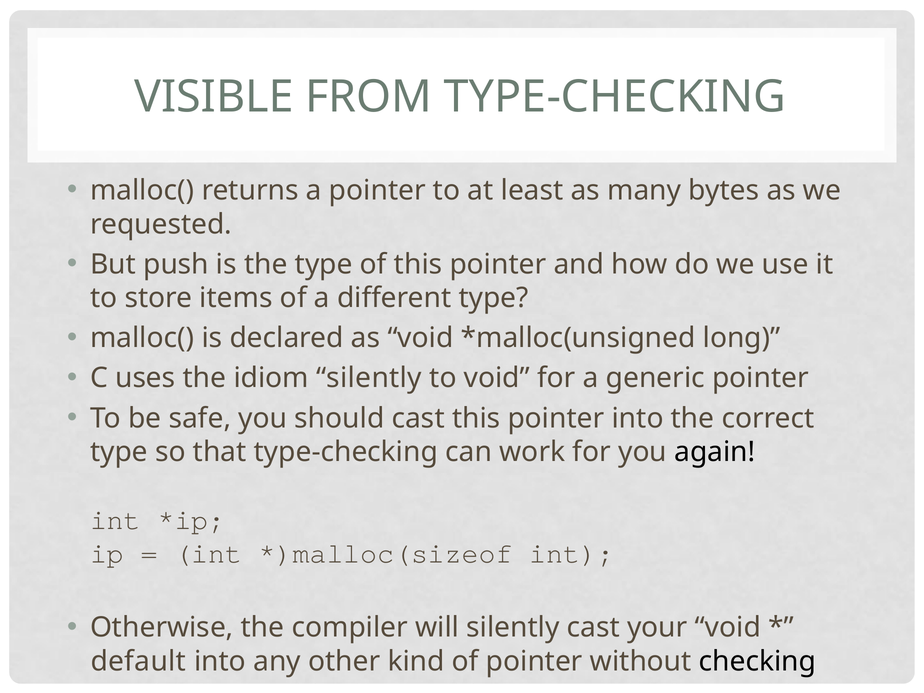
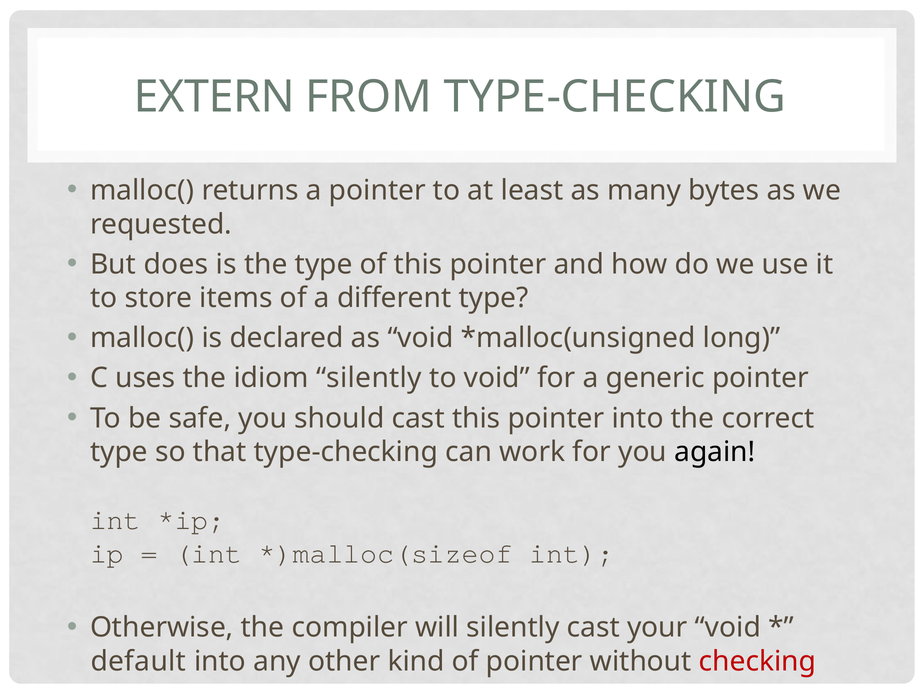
VISIBLE: VISIBLE -> EXTERN
push: push -> does
checking colour: black -> red
